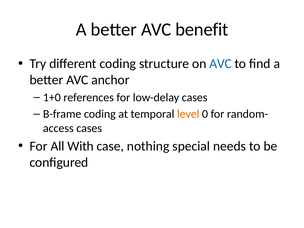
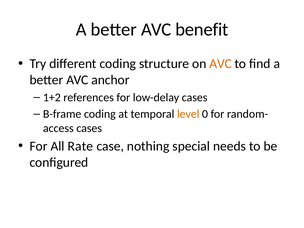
AVC at (221, 64) colour: blue -> orange
1+0: 1+0 -> 1+2
With: With -> Rate
